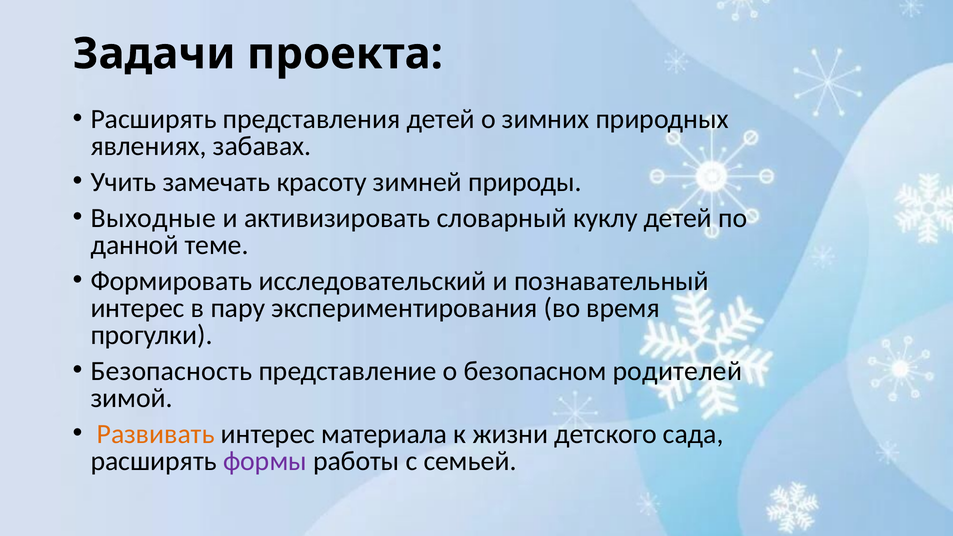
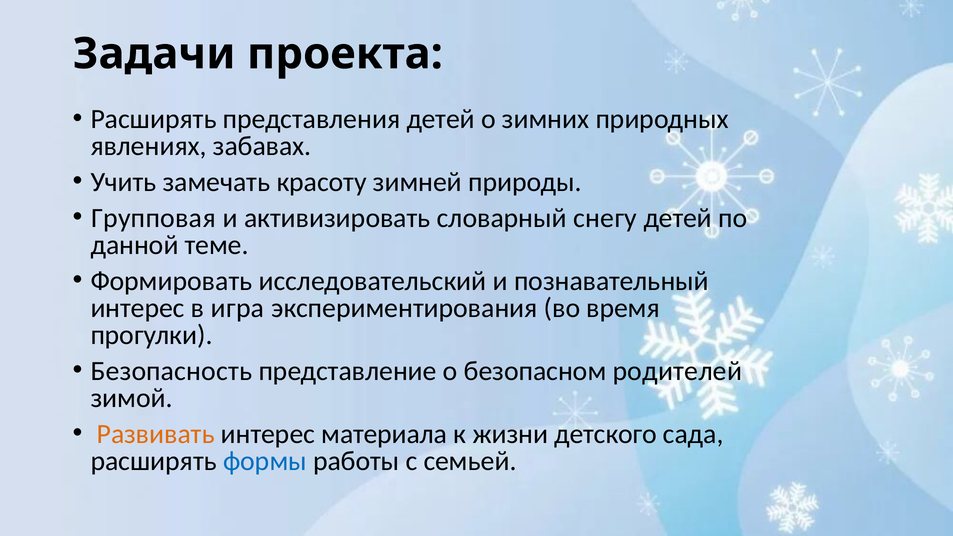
Выходные: Выходные -> Групповая
куклу: куклу -> снегу
пару: пару -> игра
формы colour: purple -> blue
